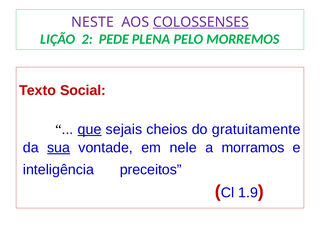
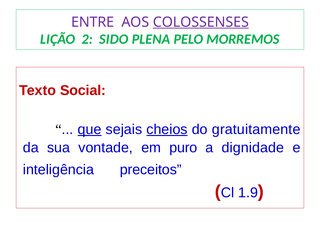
NESTE: NESTE -> ENTRE
PEDE: PEDE -> SIDO
cheios underline: none -> present
sua underline: present -> none
nele: nele -> puro
morramos: morramos -> dignidade
